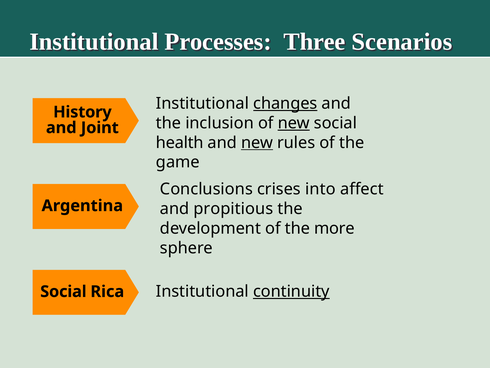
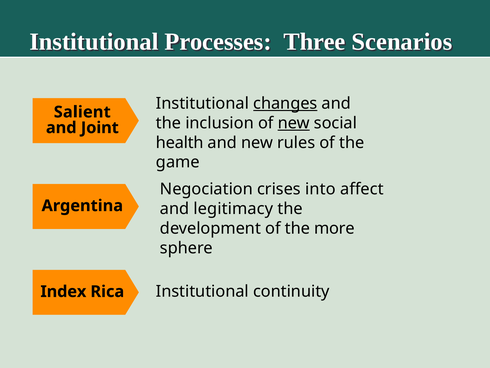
History: History -> Salient
new at (257, 142) underline: present -> none
Conclusions: Conclusions -> Negociation
propitious: propitious -> legitimacy
continuity underline: present -> none
Social at (63, 291): Social -> Index
